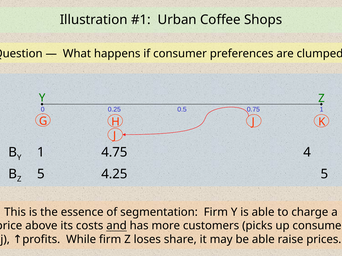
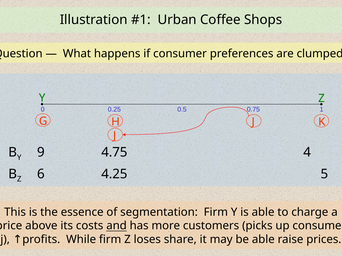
Y 1: 1 -> 9
Z 5: 5 -> 6
